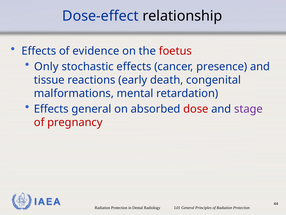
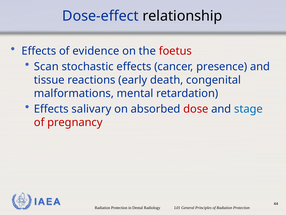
Only: Only -> Scan
Effects general: general -> salivary
stage colour: purple -> blue
